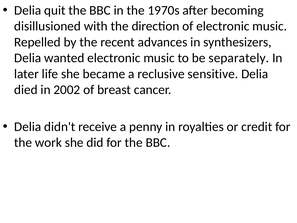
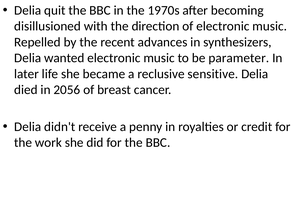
separately: separately -> parameter
2002: 2002 -> 2056
